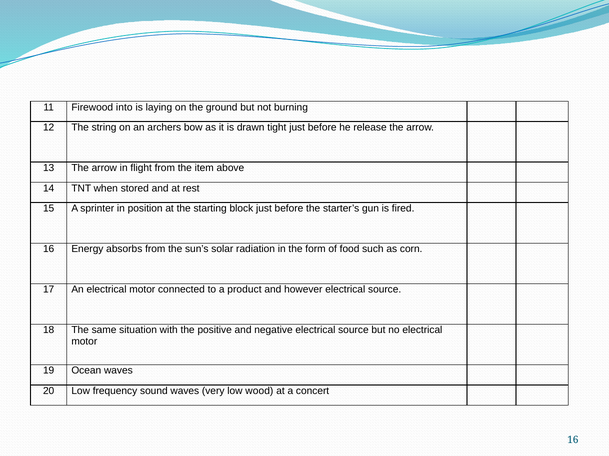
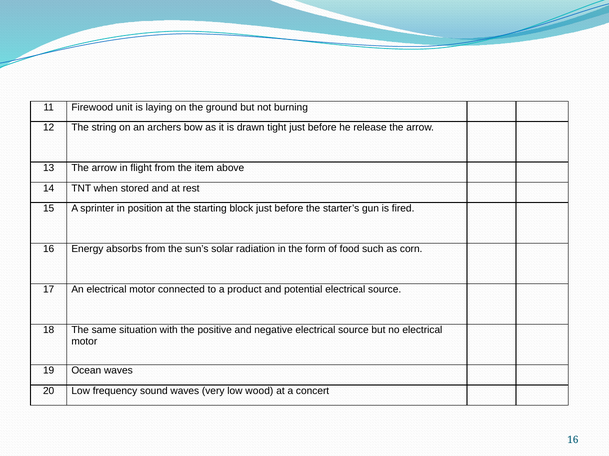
into: into -> unit
however: however -> potential
